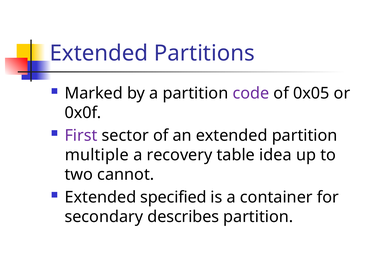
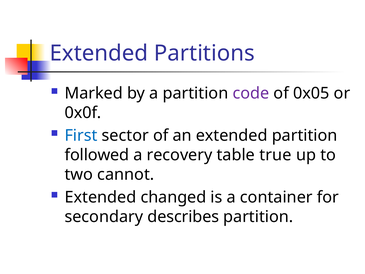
First colour: purple -> blue
multiple: multiple -> followed
idea: idea -> true
specified: specified -> changed
